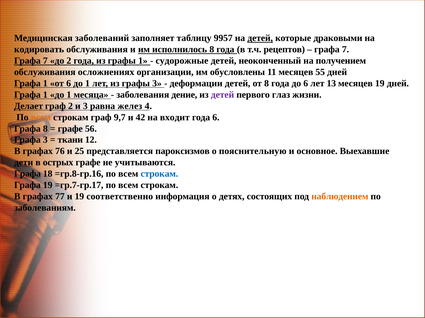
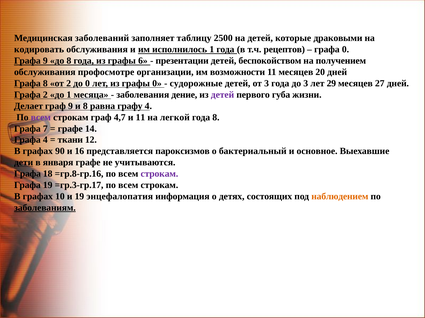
9957: 9957 -> 2500
детей at (260, 38) underline: present -> none
исполнилось 8: 8 -> 1
7 at (346, 50): 7 -> 0
7 at (45, 61): 7 -> 9
до 2: 2 -> 8
графы 1: 1 -> 6
судорожные: судорожные -> презентации
неоконченный: неоконченный -> беспокойством
осложнениях: осложнениях -> профосмотре
обусловлены: обусловлены -> возможности
55: 55 -> 20
1 at (45, 84): 1 -> 8
от 6: 6 -> 2
1 at (87, 84): 1 -> 0
графы 3: 3 -> 0
деформации: деформации -> судорожные
от 8: 8 -> 3
до 6: 6 -> 3
13: 13 -> 29
месяцев 19: 19 -> 27
1 at (45, 95): 1 -> 2
глаз: глаз -> губа
граф 2: 2 -> 9
и 3: 3 -> 8
желез: желез -> графу
всем at (41, 118) colour: orange -> purple
9,7: 9,7 -> 4,7
и 42: 42 -> 11
входит: входит -> легкой
года 6: 6 -> 8
Графа 8: 8 -> 7
56: 56 -> 14
Графа 3: 3 -> 4
76: 76 -> 90
25: 25 -> 16
пояснительную: пояснительную -> бактериальный
острых: острых -> января
строкам at (159, 174) colour: blue -> purple
=гр.7-гр.17: =гр.7-гр.17 -> =гр.3-гр.17
77: 77 -> 10
соответственно: соответственно -> энцефалопатия
заболеваниям underline: none -> present
